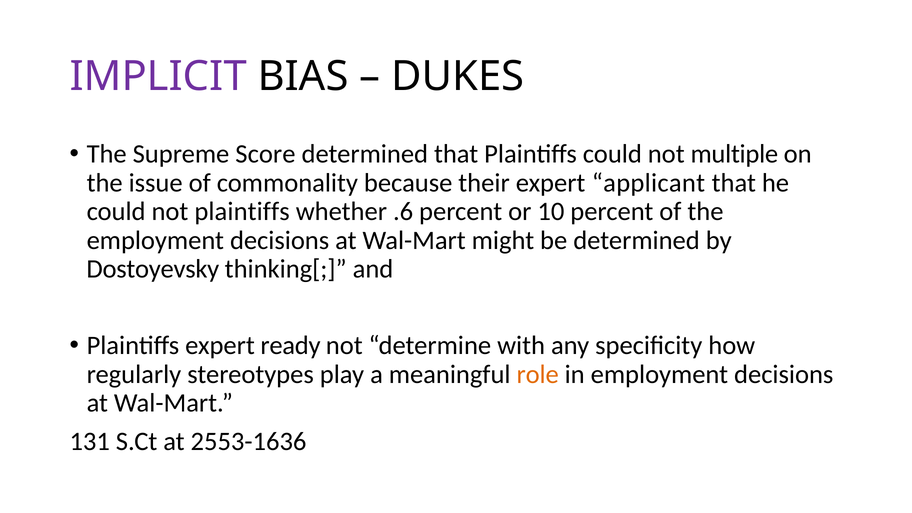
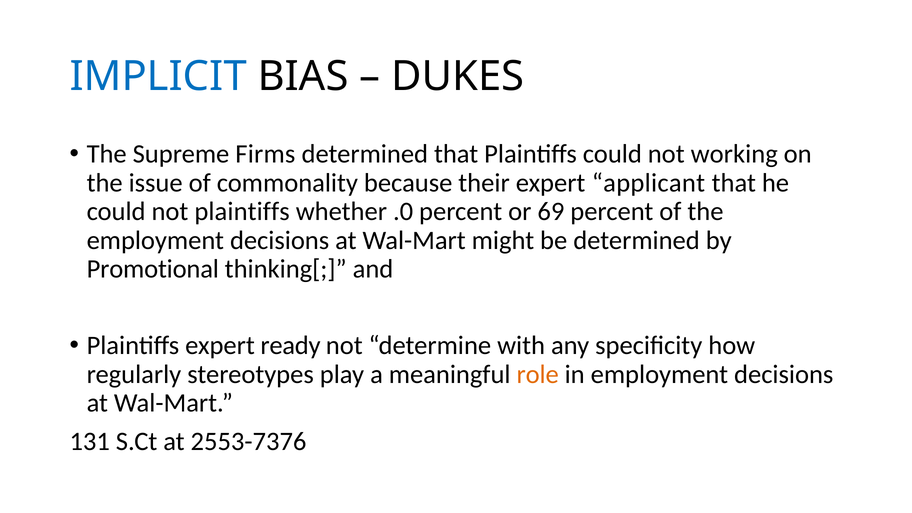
IMPLICIT colour: purple -> blue
Score: Score -> Firms
multiple: multiple -> working
.6: .6 -> .0
10: 10 -> 69
Dostoyevsky: Dostoyevsky -> Promotional
2553-1636: 2553-1636 -> 2553-7376
